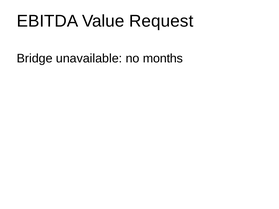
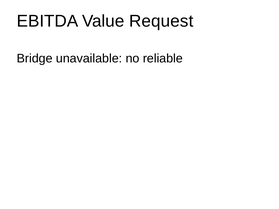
months: months -> reliable
